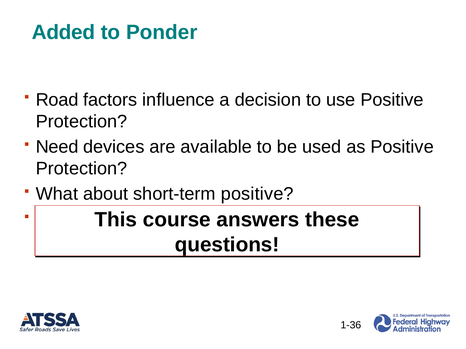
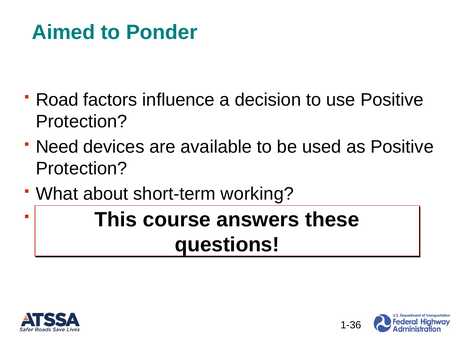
Added: Added -> Aimed
short-term positive: positive -> working
